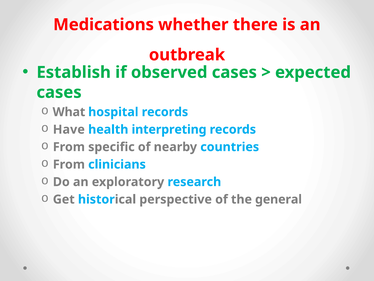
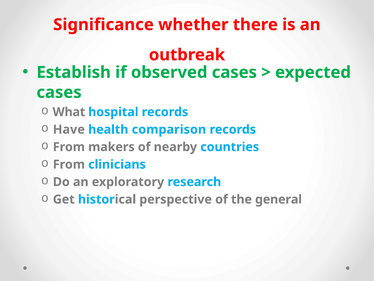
Medications: Medications -> Significance
interpreting: interpreting -> comparison
specific: specific -> makers
